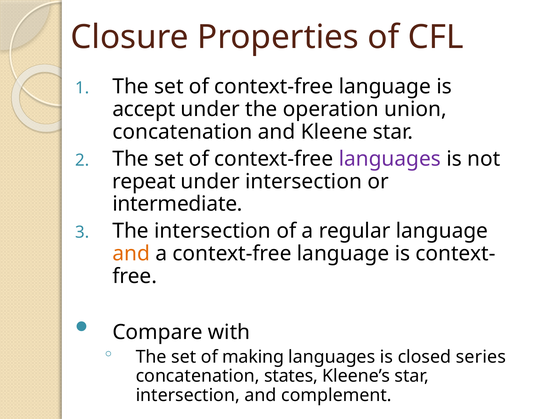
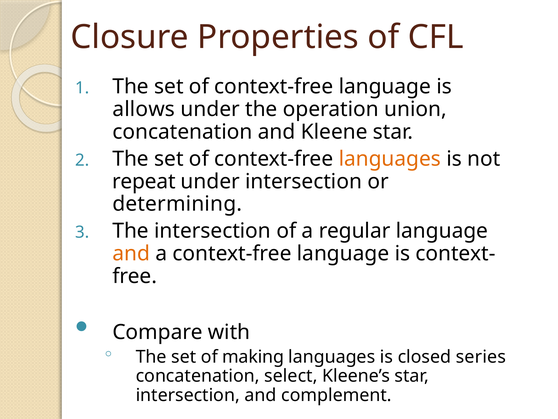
accept: accept -> allows
languages at (390, 159) colour: purple -> orange
intermediate: intermediate -> determining
states: states -> select
